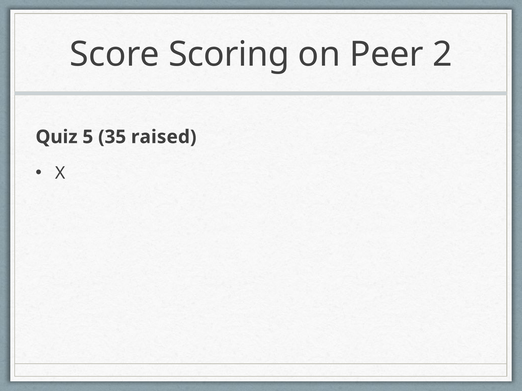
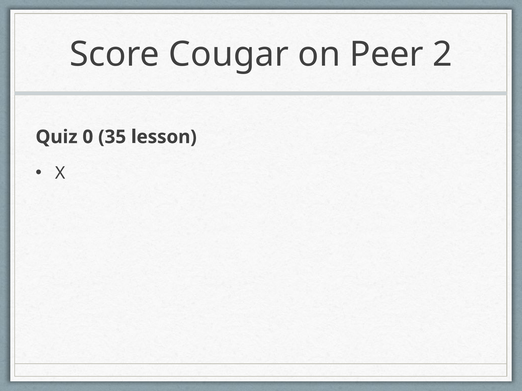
Scoring: Scoring -> Cougar
5: 5 -> 0
raised: raised -> lesson
